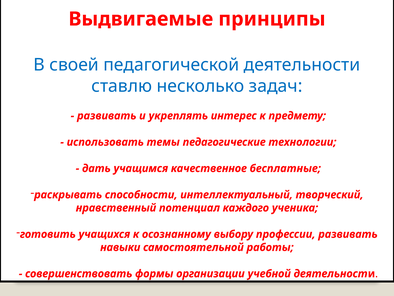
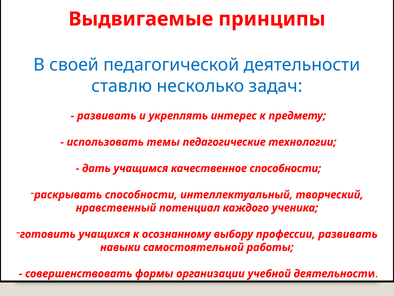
качественное бесплатные: бесплатные -> способности
